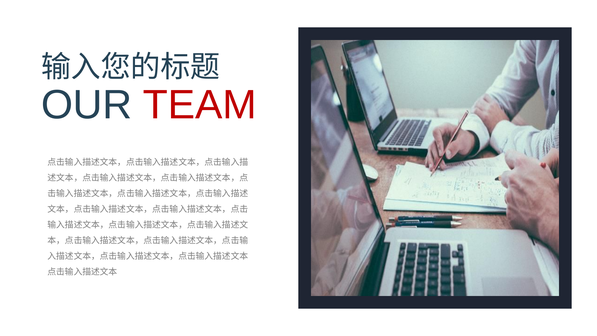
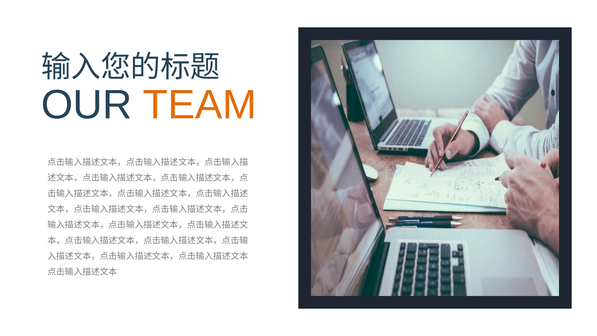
TEAM colour: red -> orange
